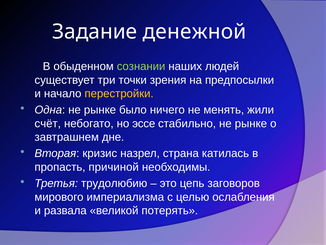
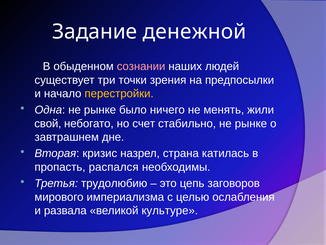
сознании colour: light green -> pink
счёт: счёт -> свой
эссе: эссе -> счет
причиной: причиной -> распался
потерять: потерять -> культуре
